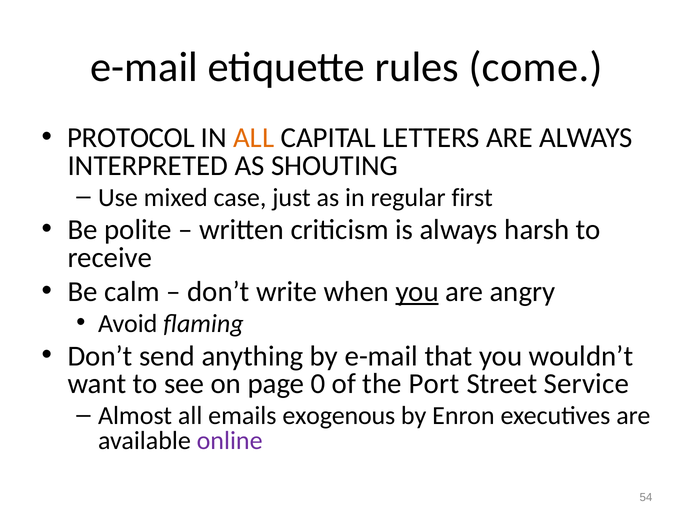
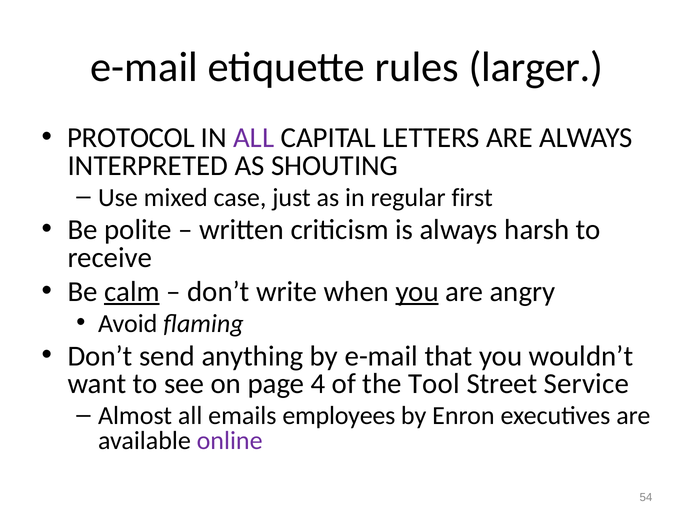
come: come -> larger
ALL at (254, 138) colour: orange -> purple
calm underline: none -> present
0: 0 -> 4
Port: Port -> Tool
exogenous: exogenous -> employees
